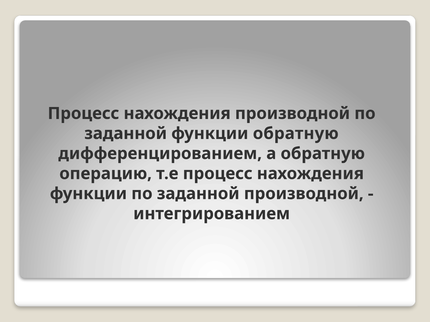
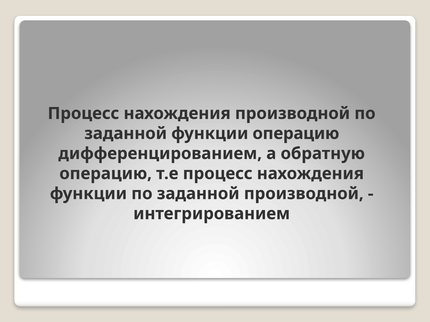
функции обратную: обратную -> операцию
